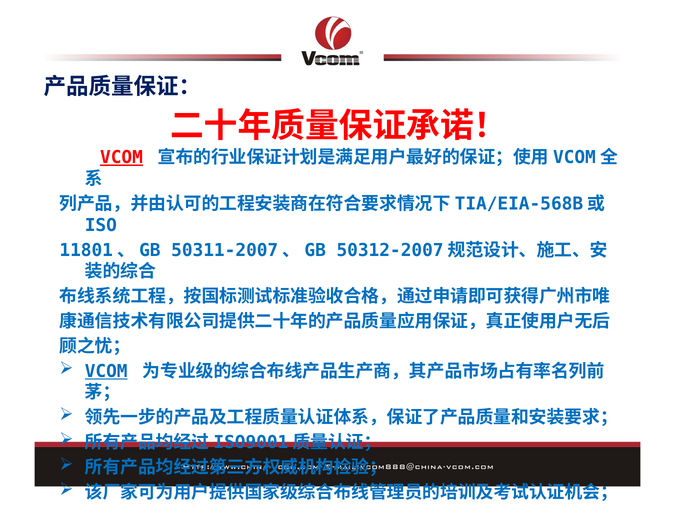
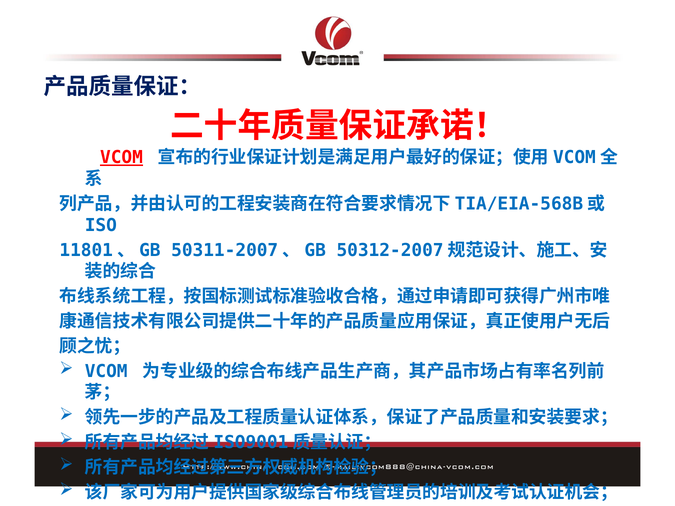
VCOM at (106, 371) underline: present -> none
